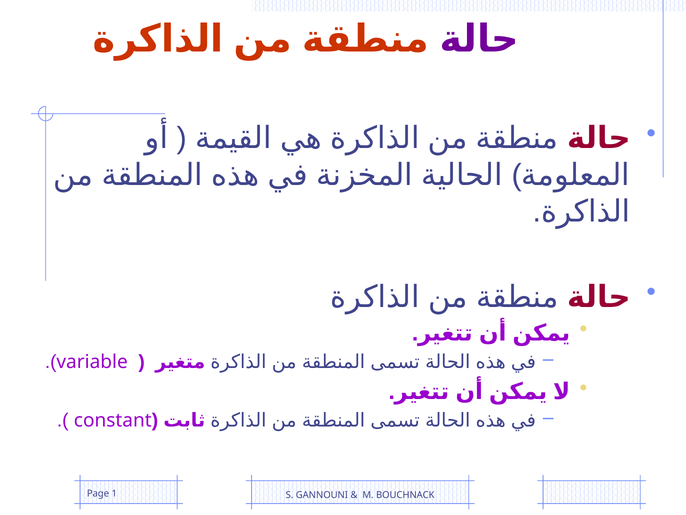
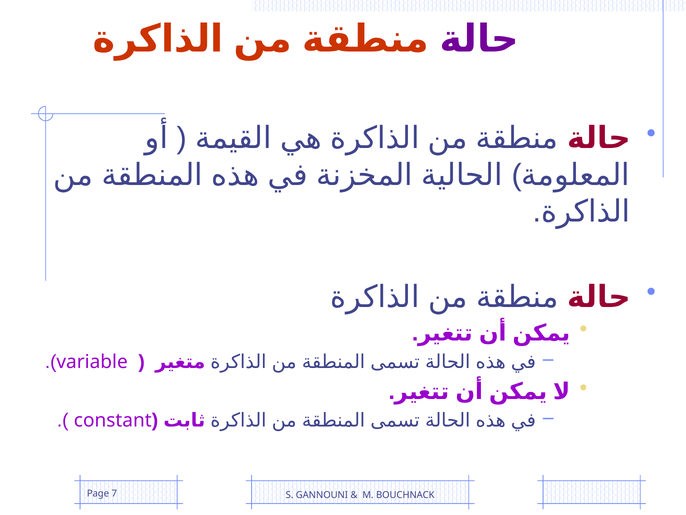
1: 1 -> 7
